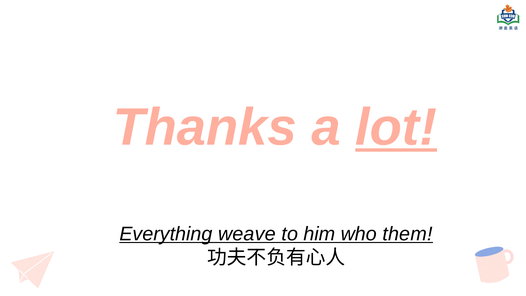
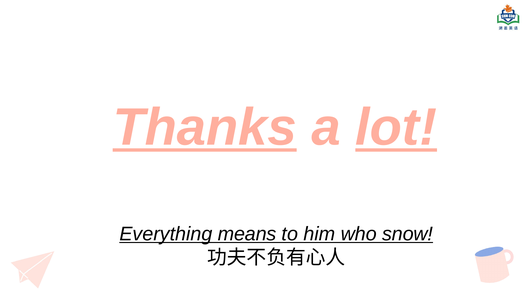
Thanks underline: none -> present
weave: weave -> means
them: them -> snow
